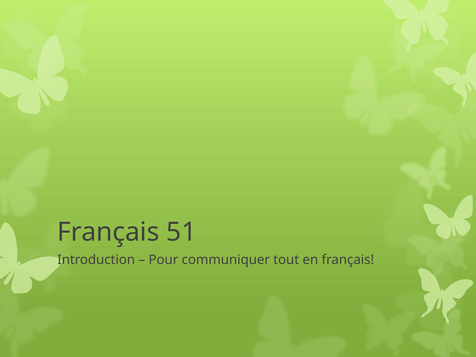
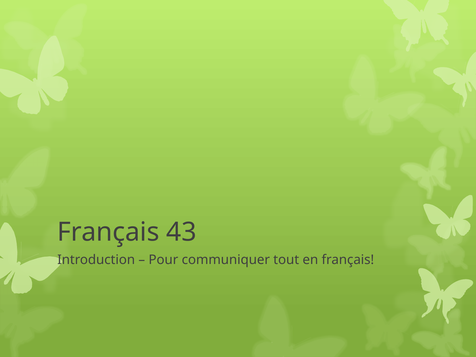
51: 51 -> 43
